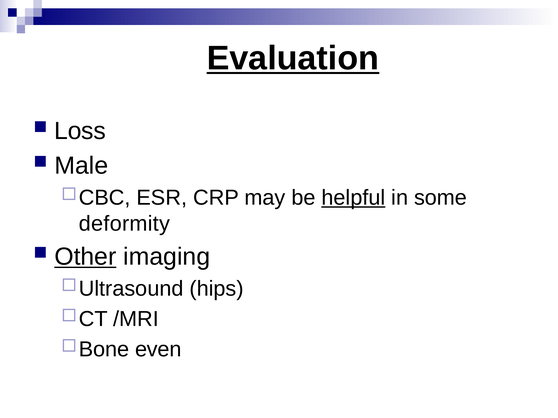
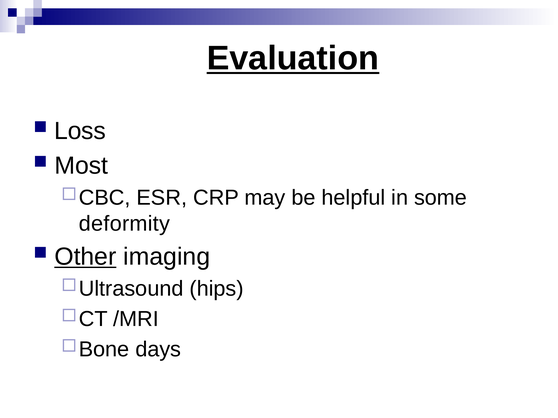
Male: Male -> Most
helpful underline: present -> none
even: even -> days
